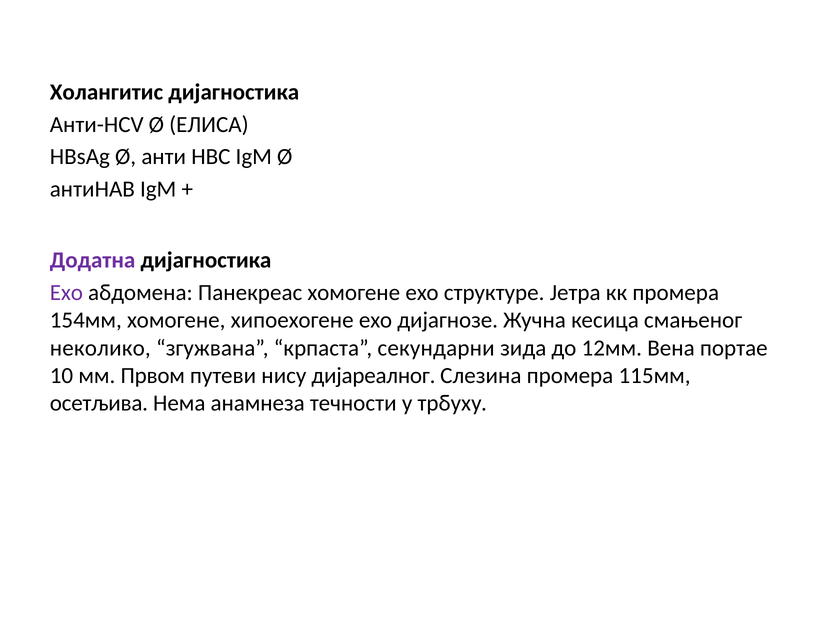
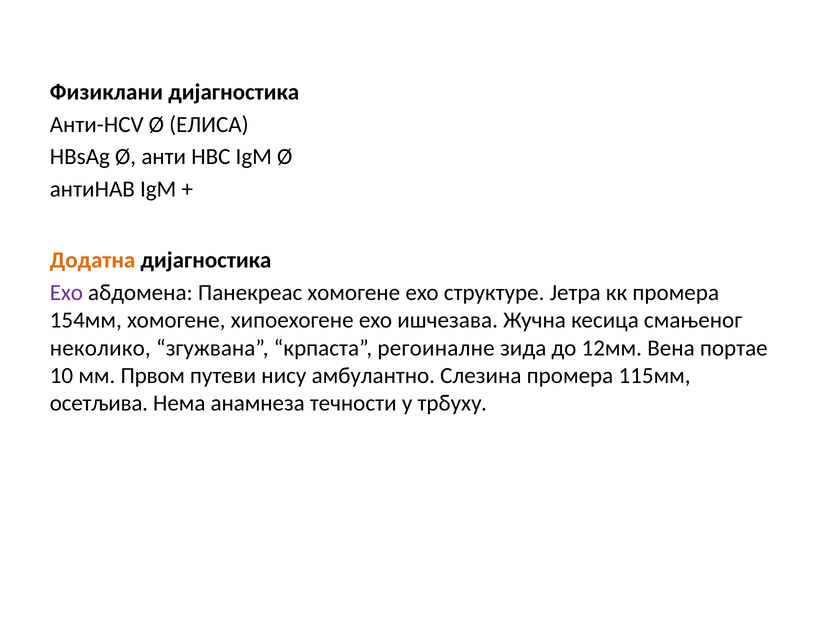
Холангитис: Холангитис -> Физиклани
Додатна colour: purple -> orange
дијагнозе: дијагнозе -> ишчезава
секундарни: секундарни -> регоиналне
дијареалног: дијареалног -> амбулантно
